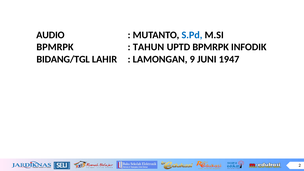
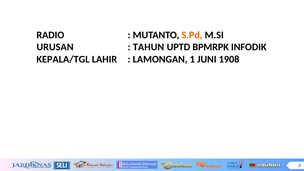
AUDIO: AUDIO -> RADIO
S.Pd colour: blue -> orange
BPMRPK at (55, 47): BPMRPK -> URUSAN
BIDANG/TGL: BIDANG/TGL -> KEPALA/TGL
9: 9 -> 1
1947: 1947 -> 1908
